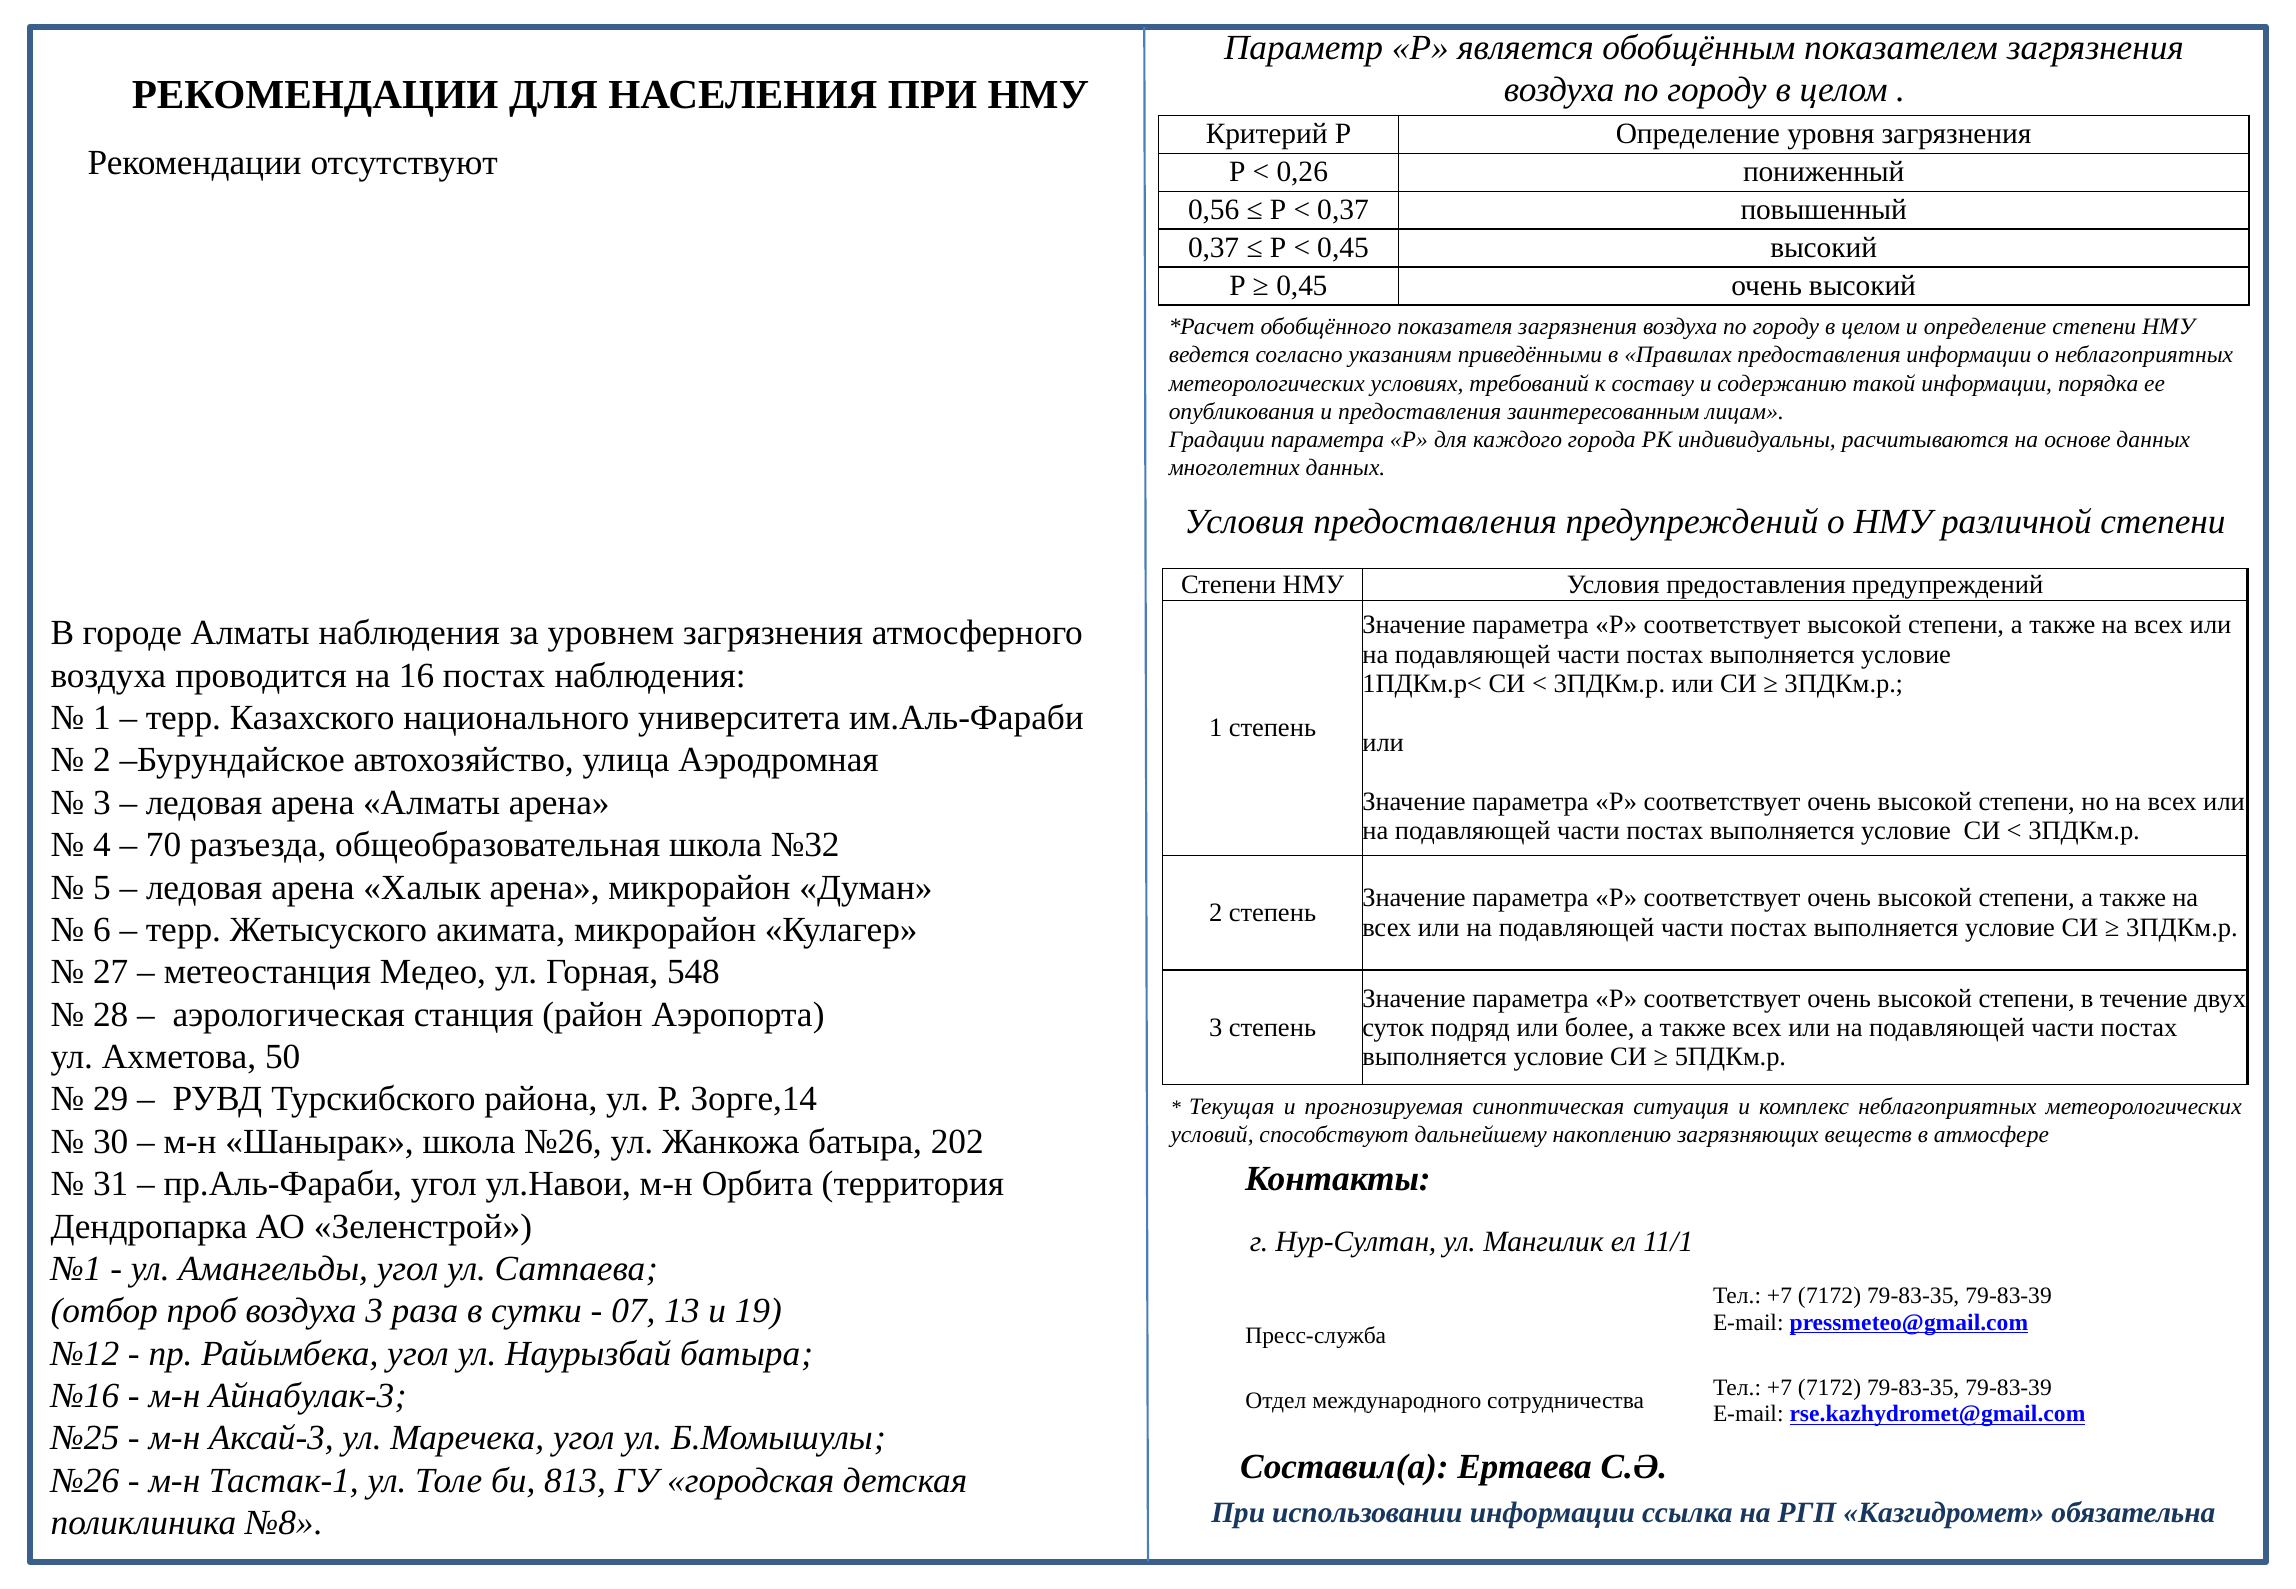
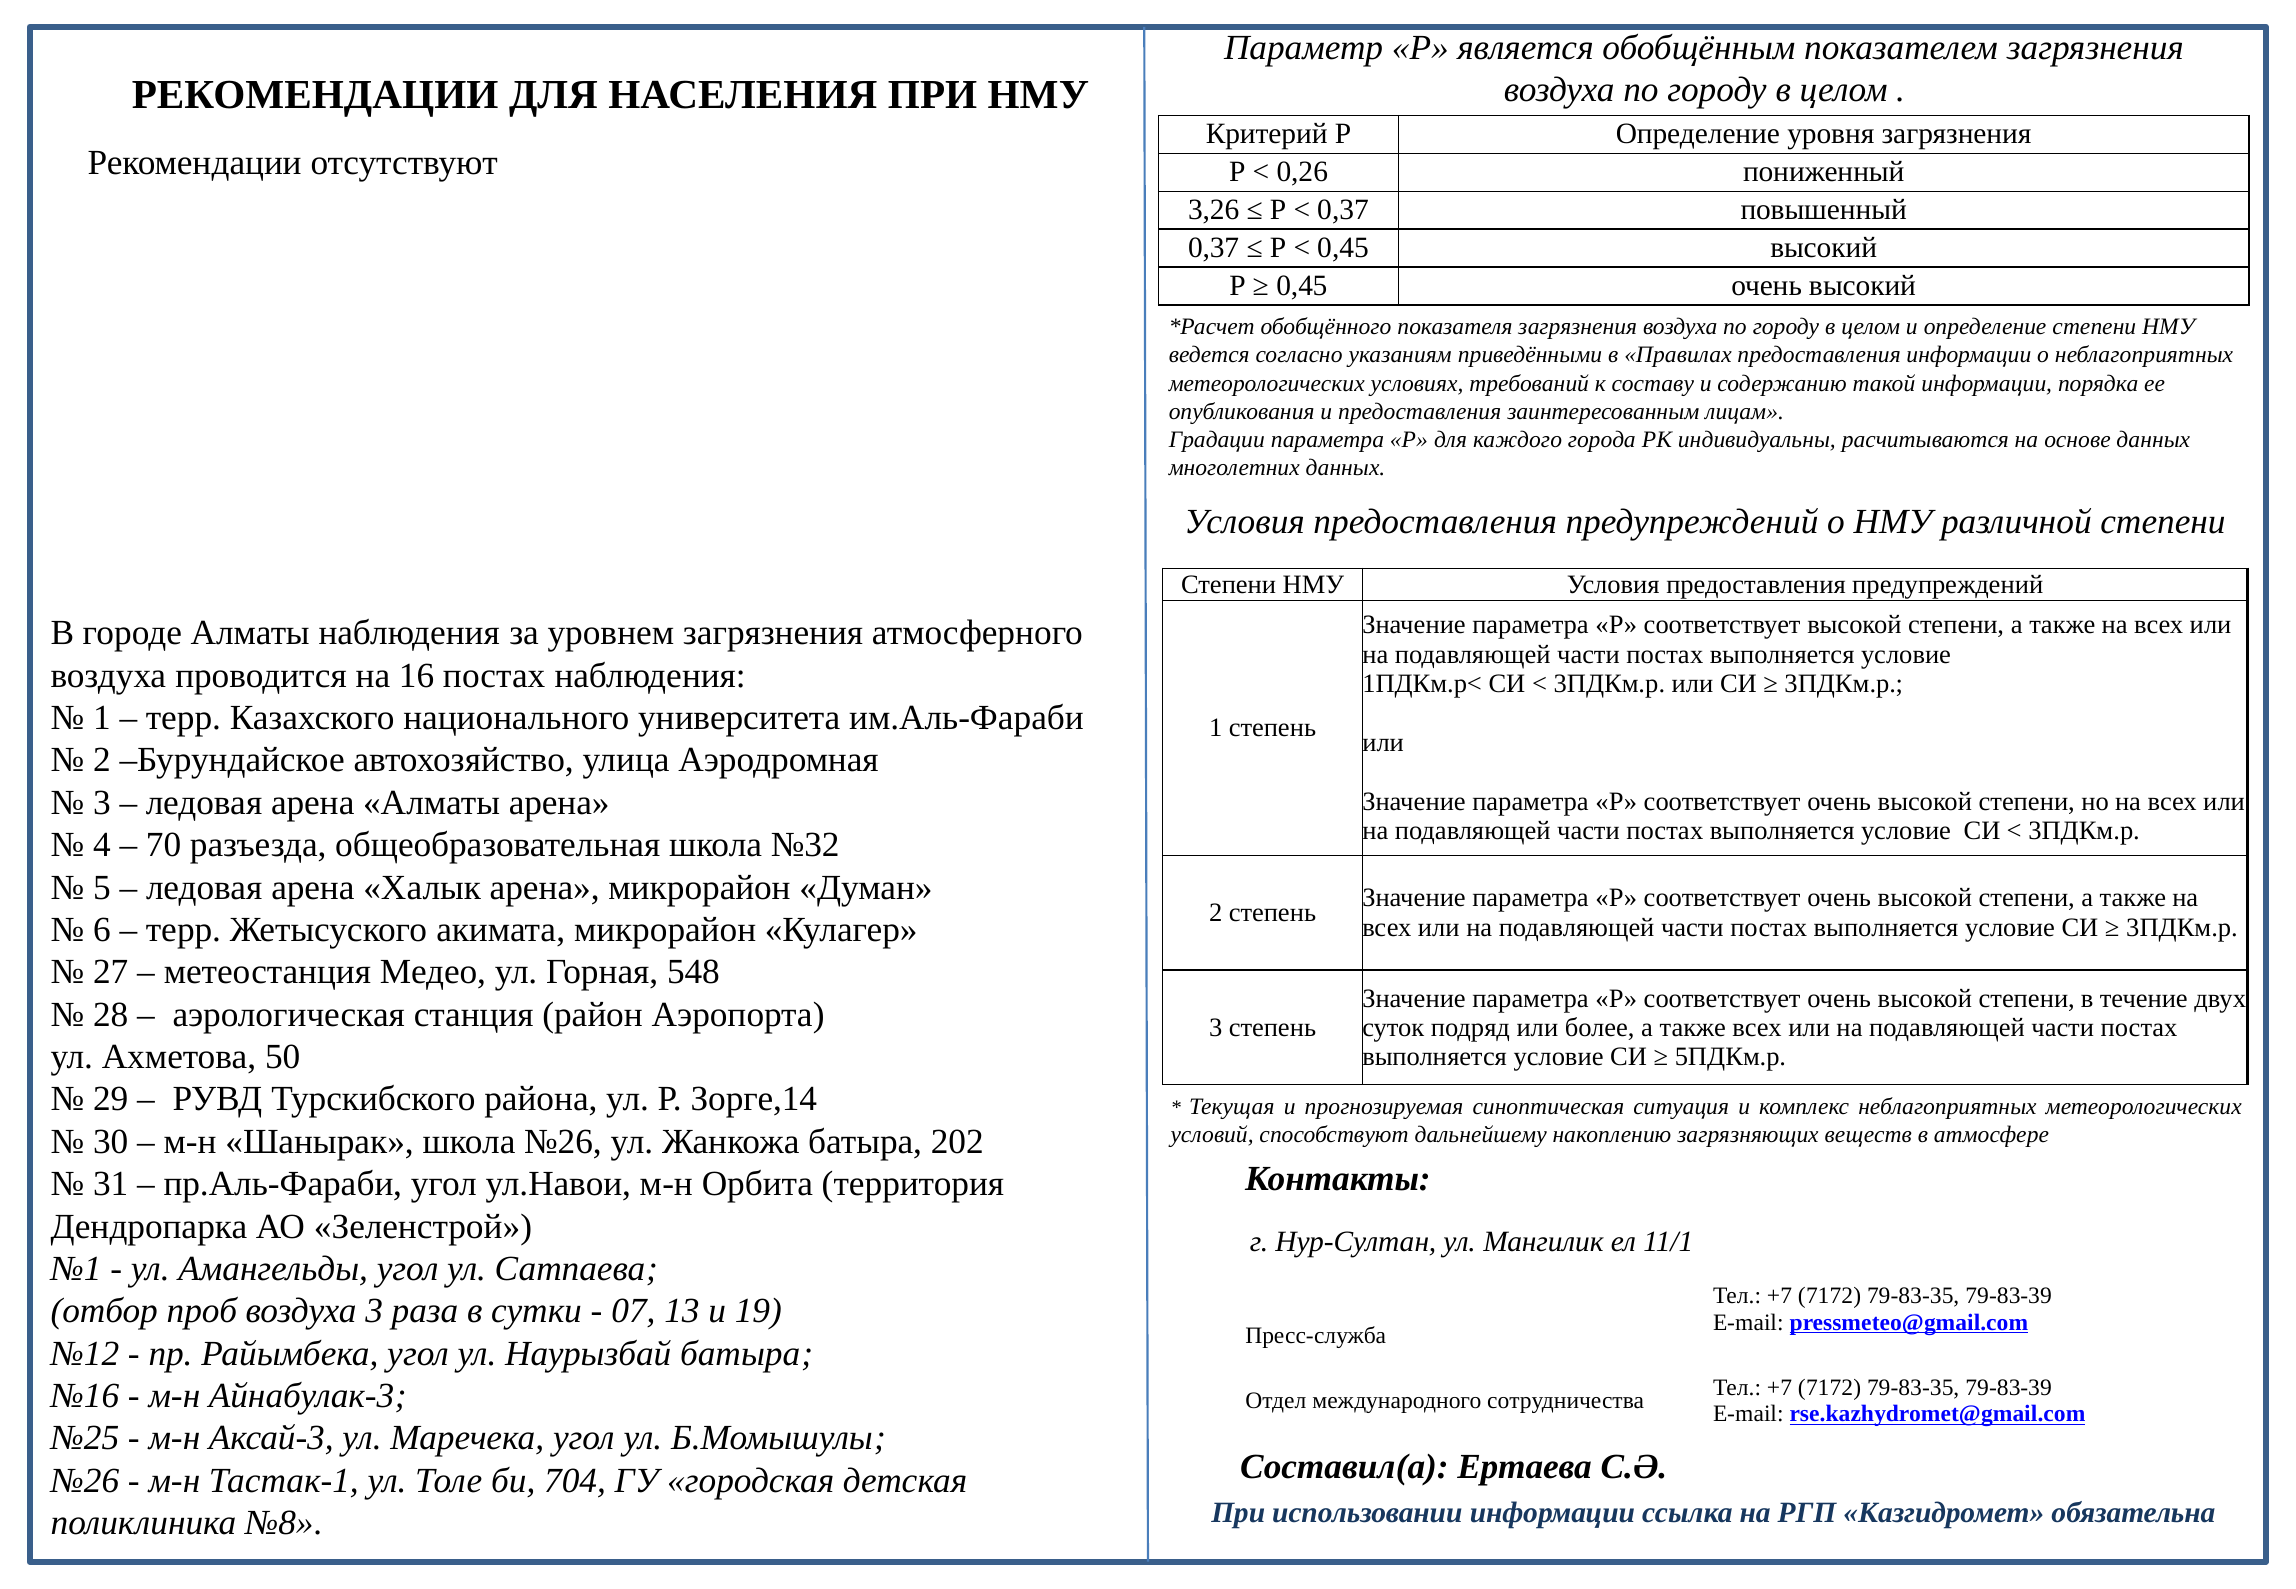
0,56: 0,56 -> 3,26
813: 813 -> 704
